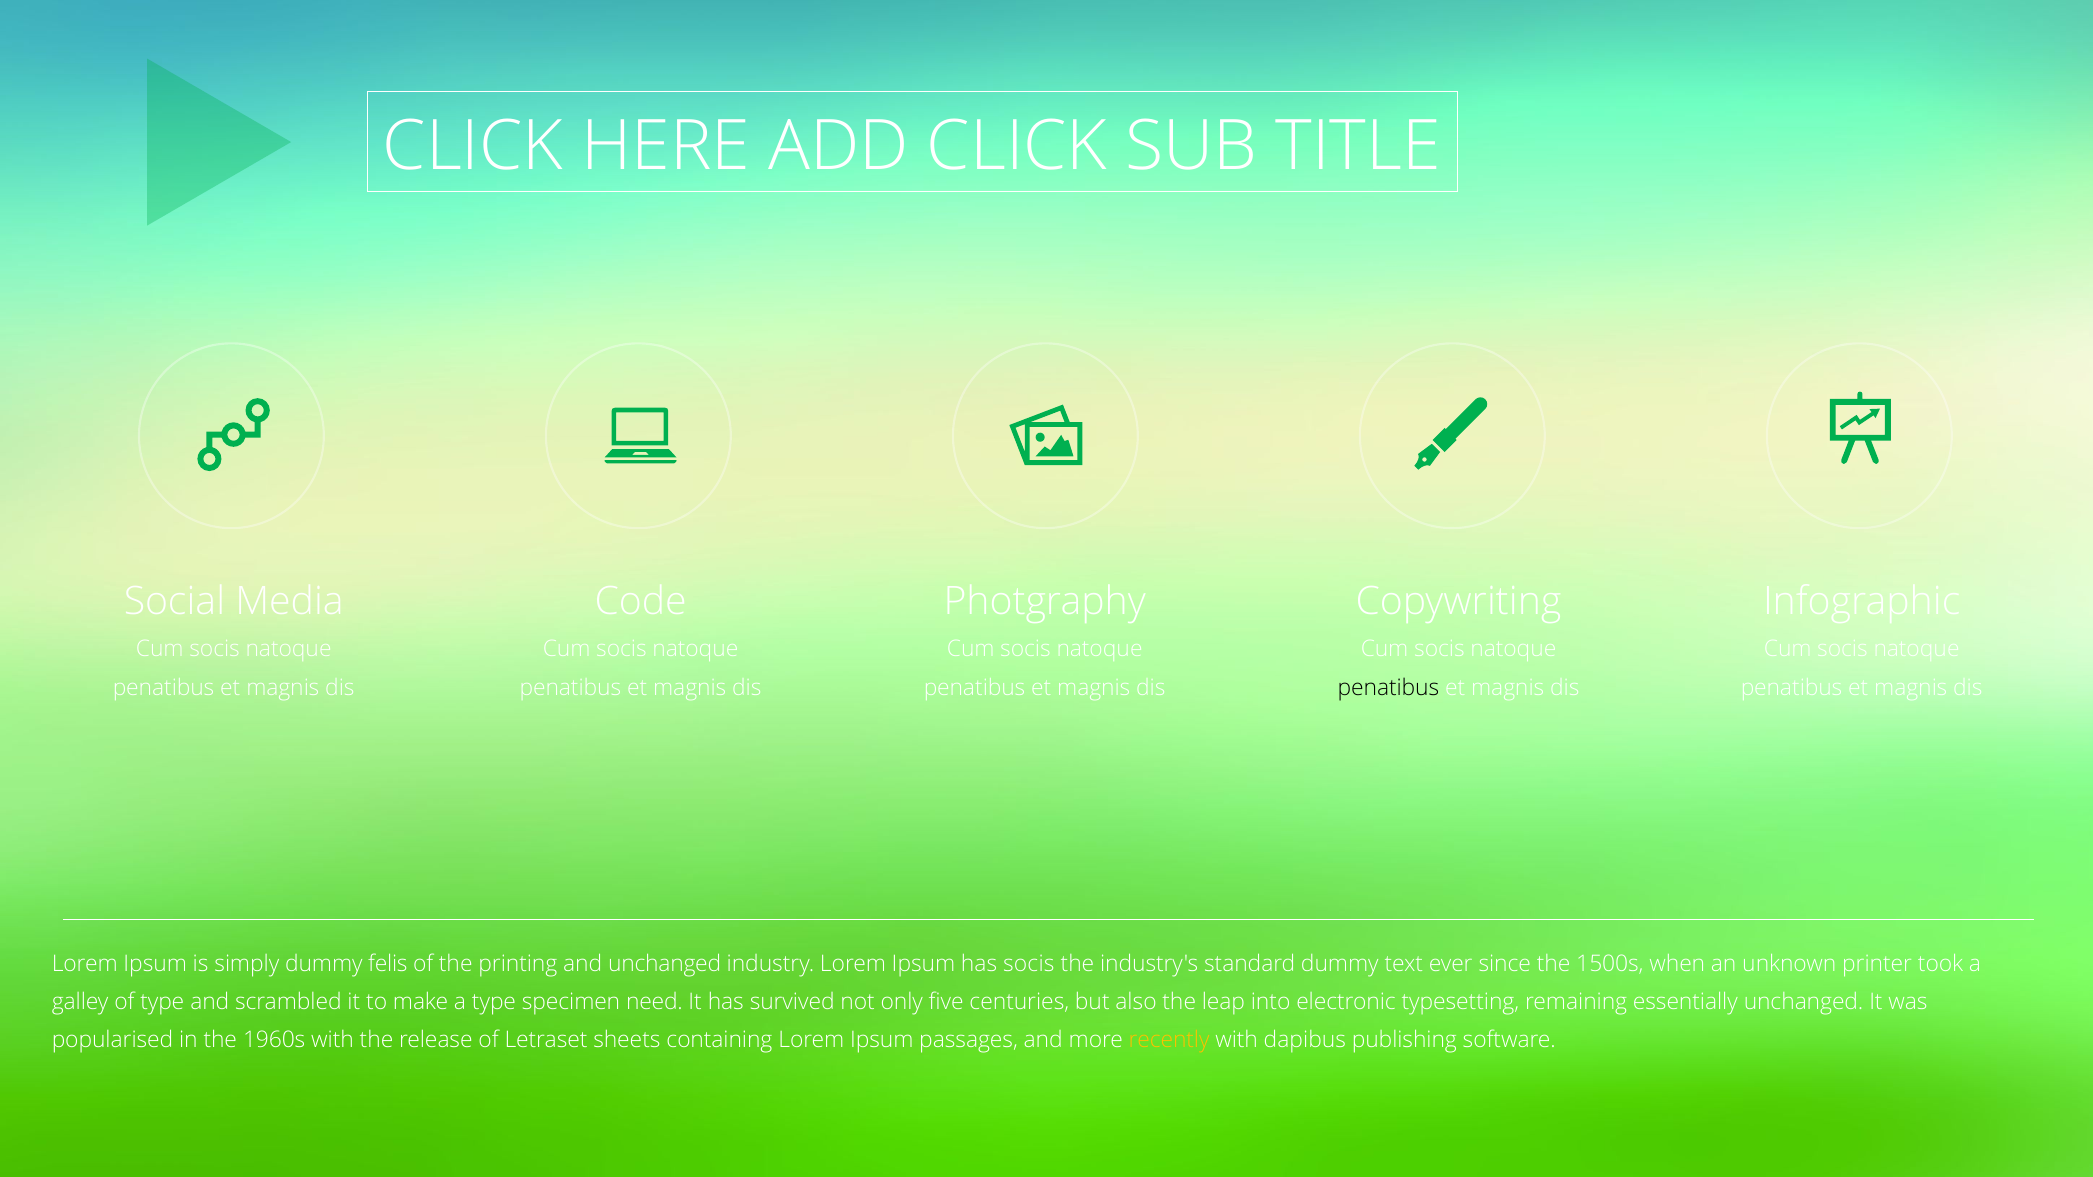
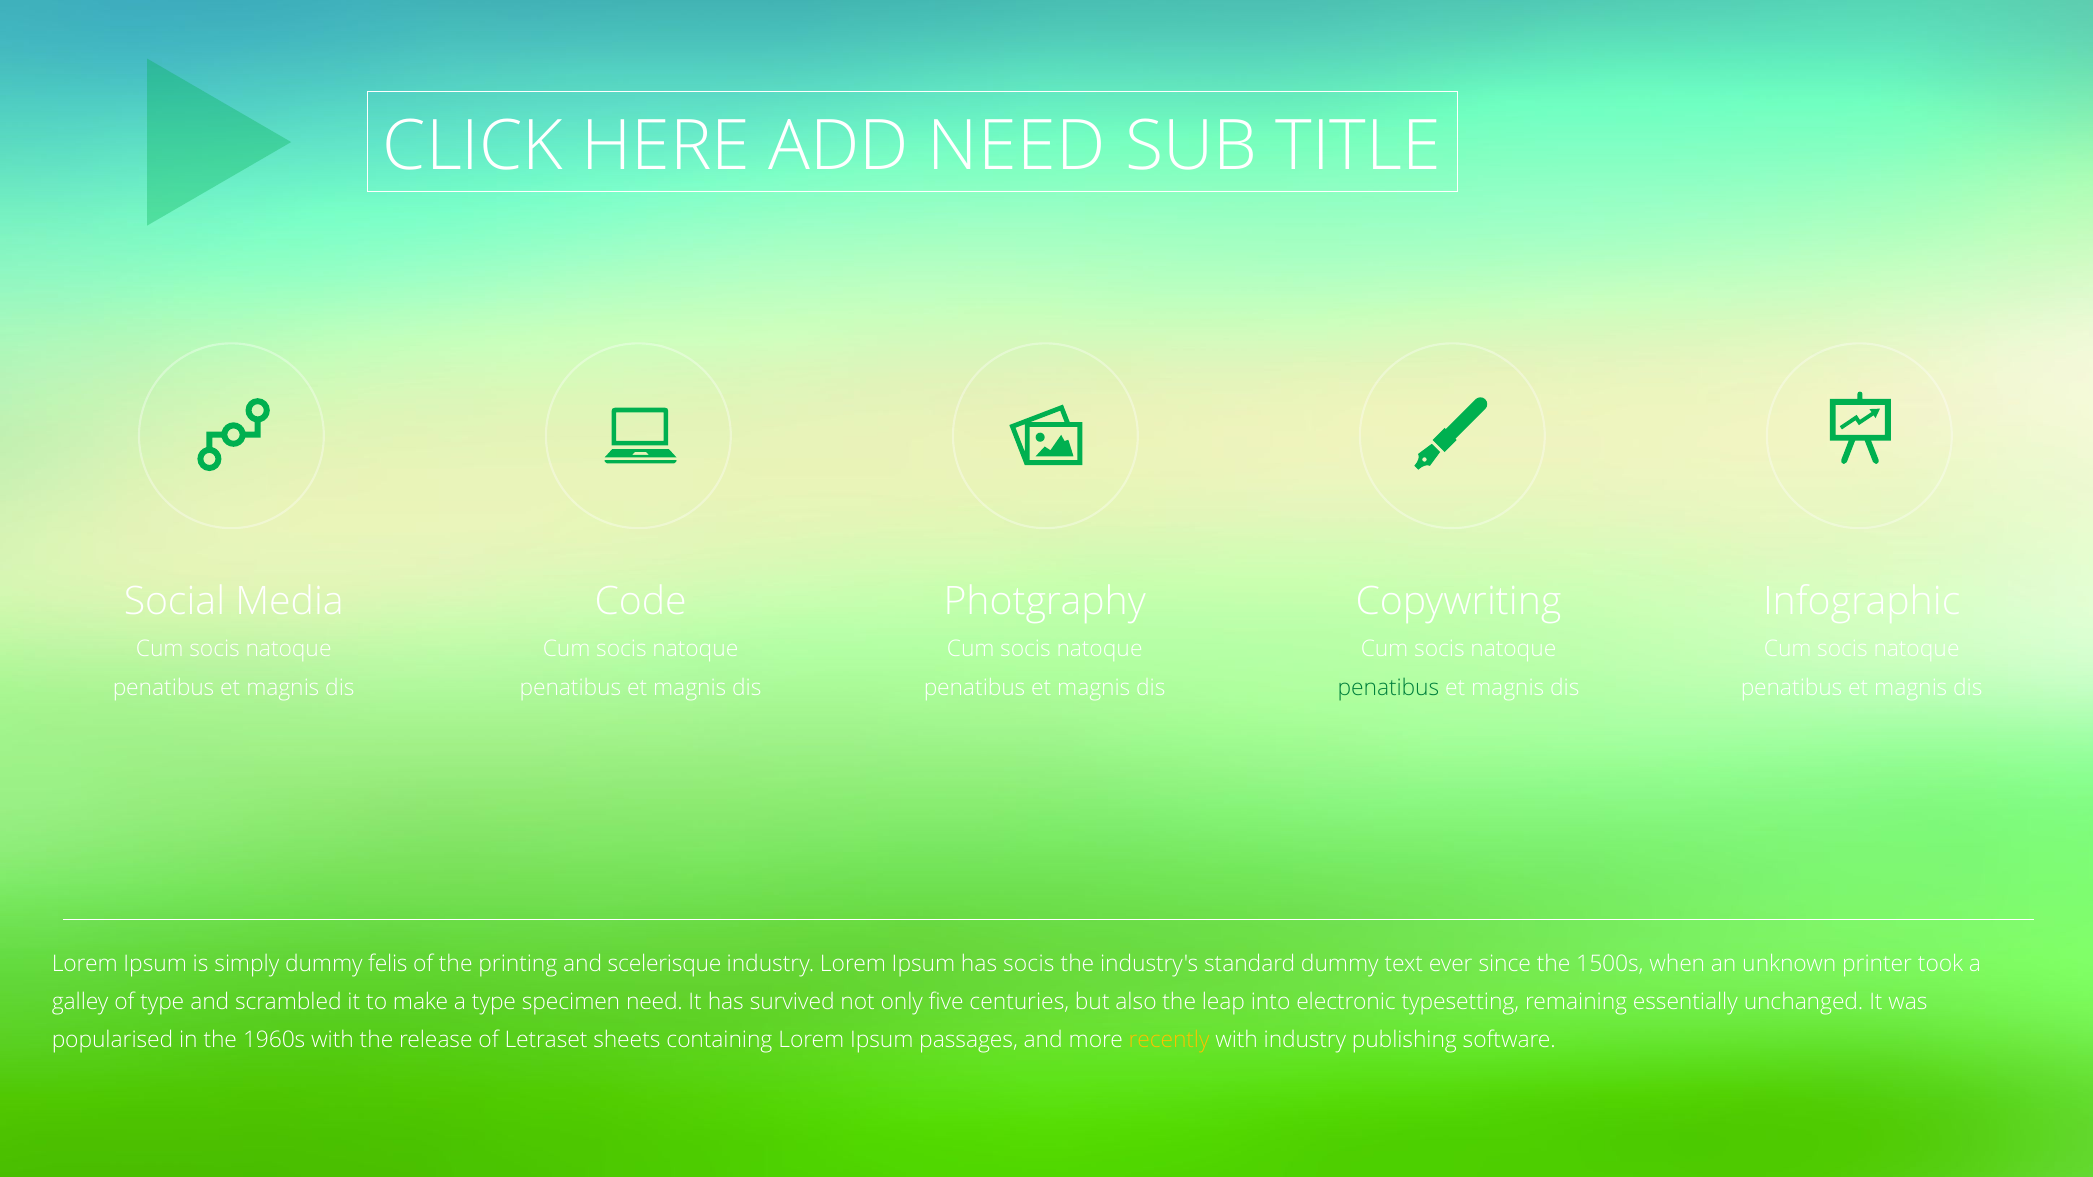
ADD CLICK: CLICK -> NEED
penatibus at (1388, 688) colour: black -> green
and unchanged: unchanged -> scelerisque
with dapibus: dapibus -> industry
